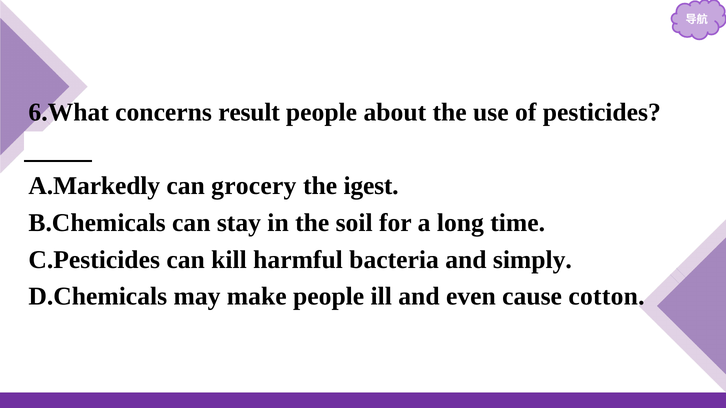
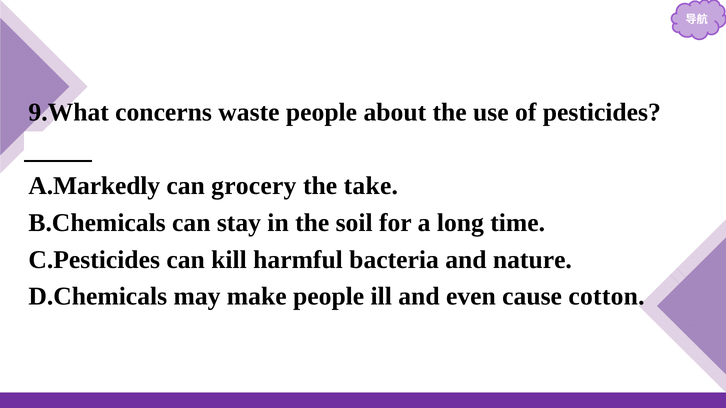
6.What: 6.What -> 9.What
result: result -> waste
igest: igest -> take
simply: simply -> nature
